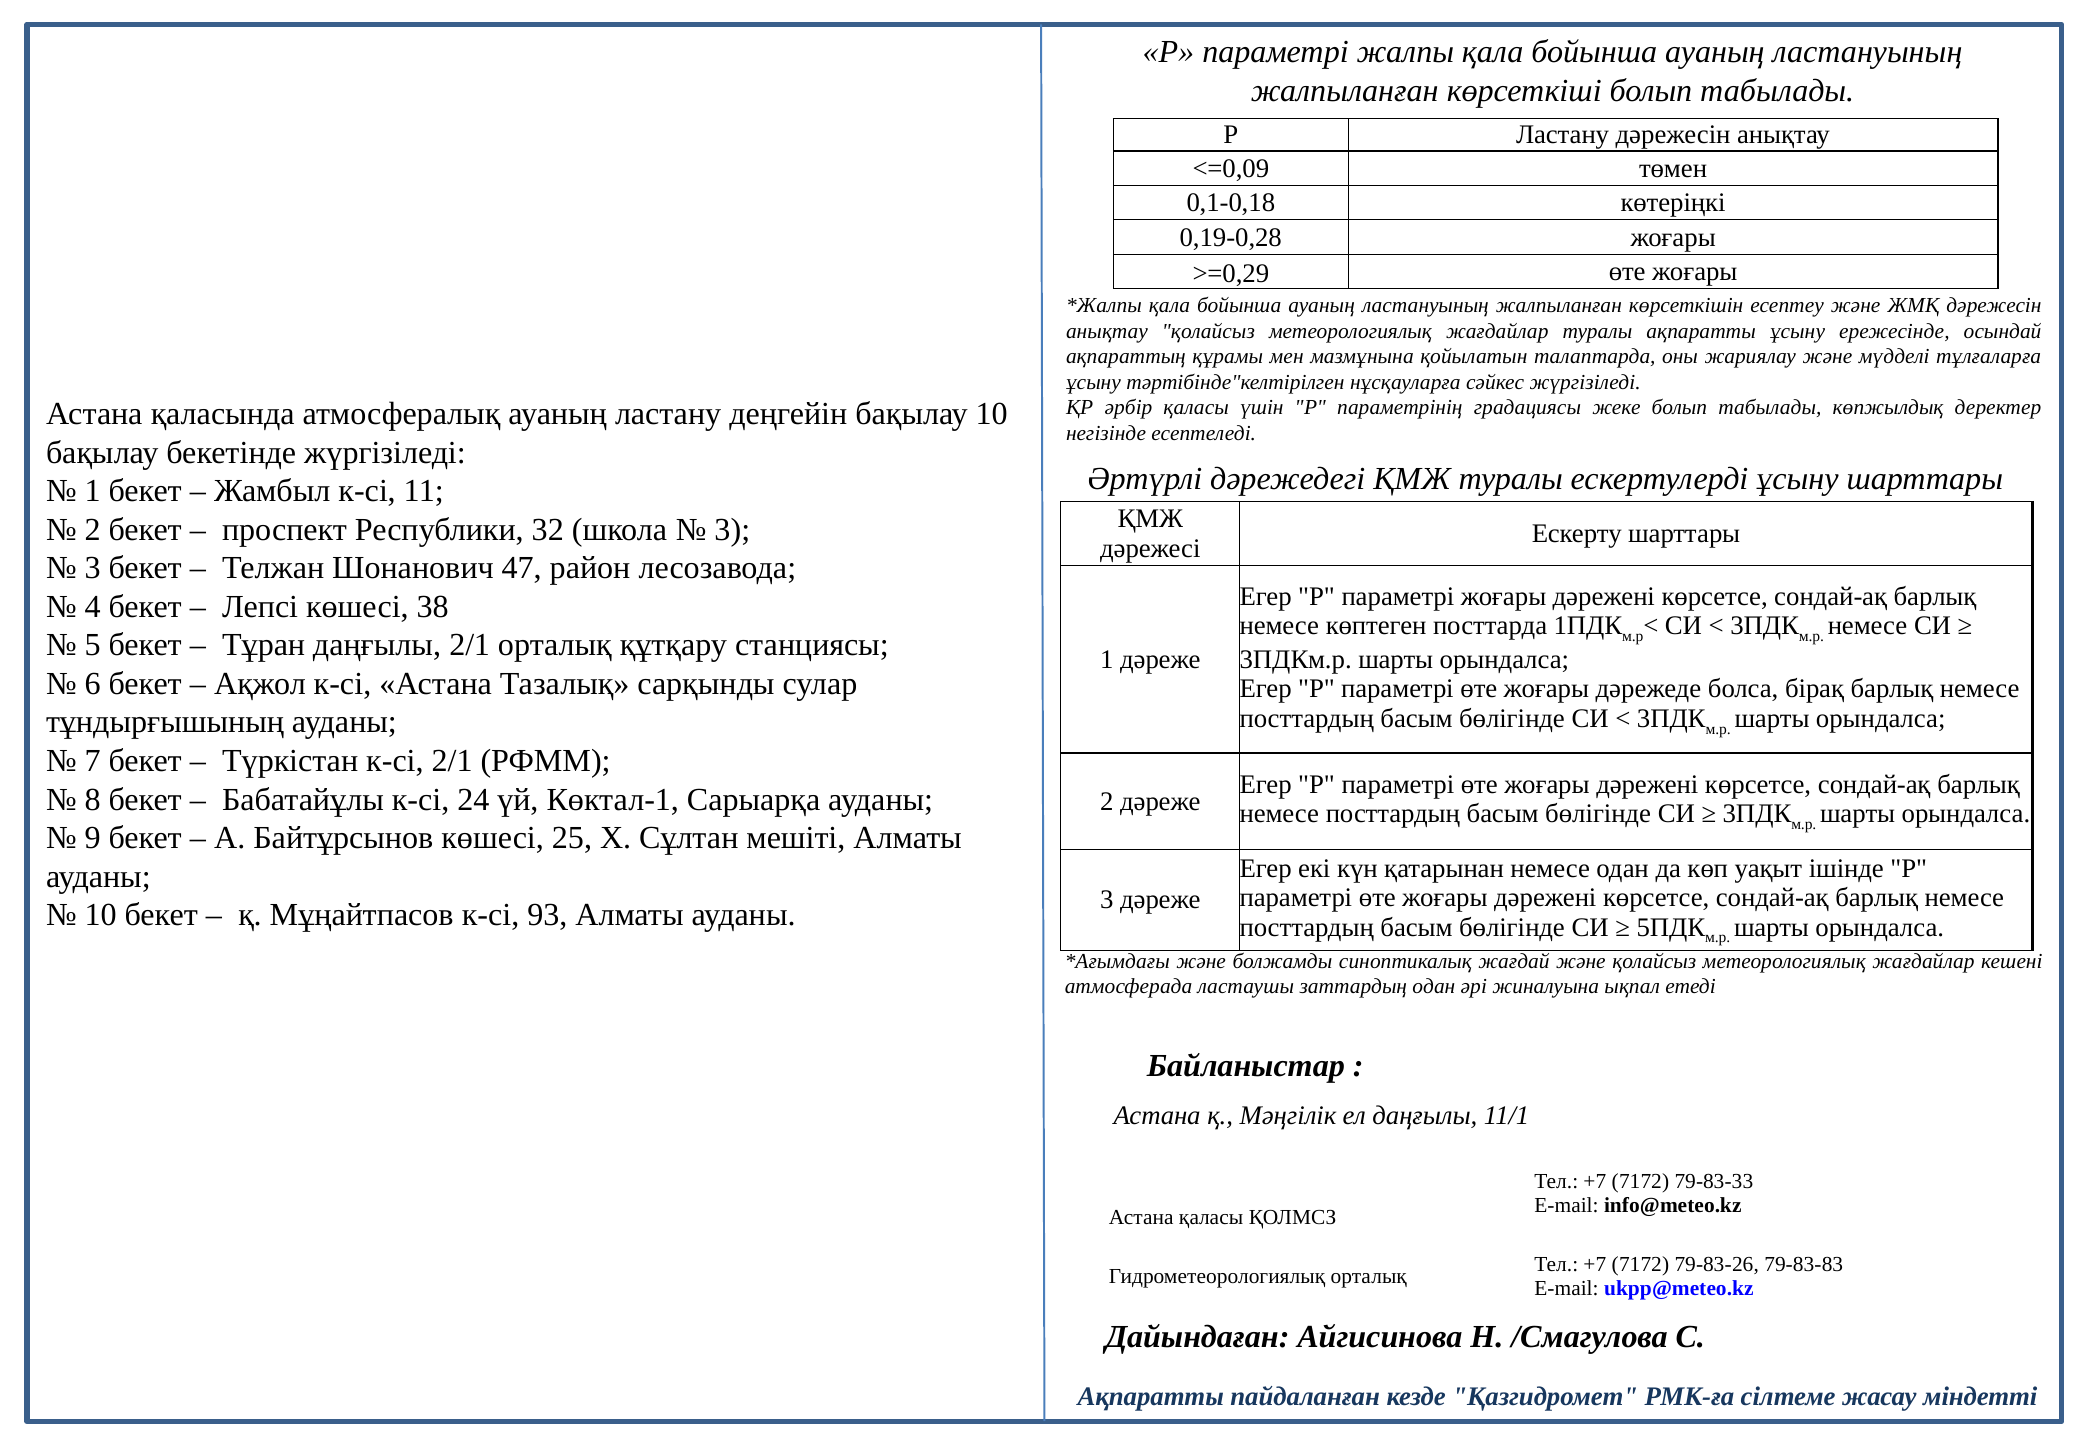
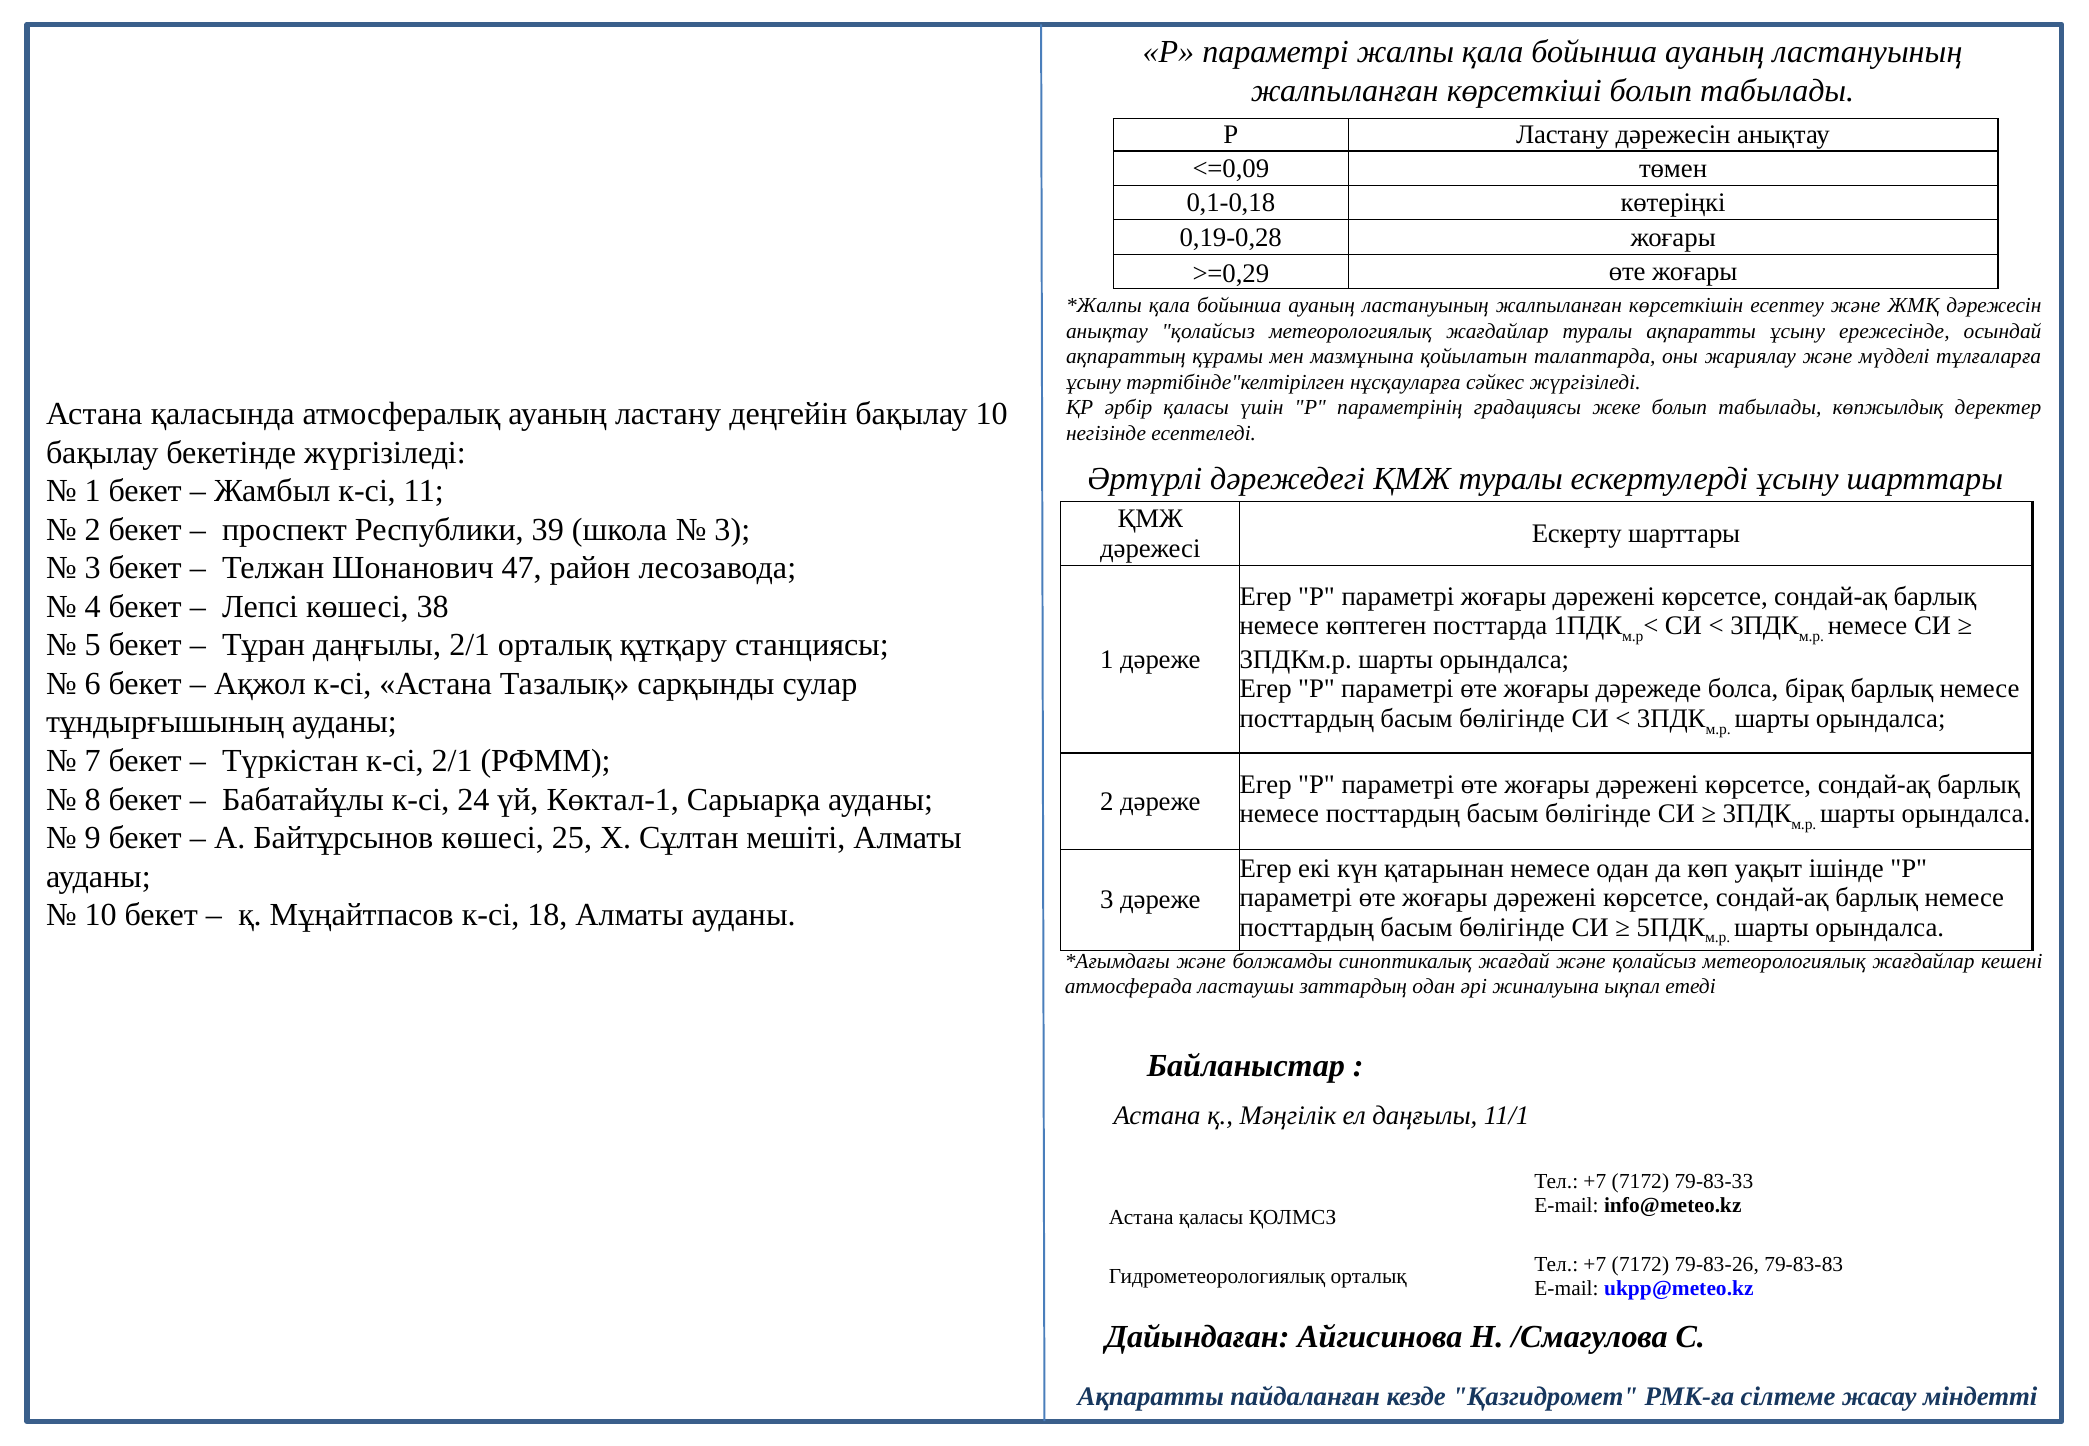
32: 32 -> 39
93: 93 -> 18
